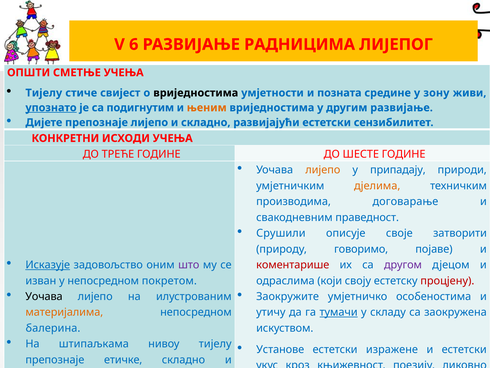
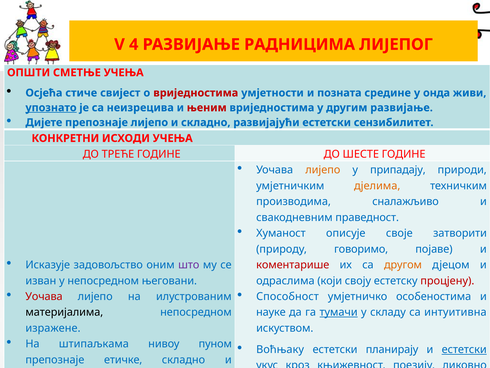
6: 6 -> 4
Тијелу at (44, 93): Тијелу -> Осјећа
вриједностима at (196, 93) colour: black -> red
зону: зону -> онда
подигнутим: подигнутим -> неизрецива
њеним colour: orange -> red
договарање: договарање -> сналажљиво
Срушили: Срушили -> Хуманост
Исказује underline: present -> none
другом colour: purple -> orange
покретом: покретом -> његовани
Уочава at (44, 296) colour: black -> red
Заокружите: Заокружите -> Способност
материјалима colour: orange -> black
утичу: утичу -> науке
заокружена: заокружена -> интуитивна
балерина: балерина -> изражене
нивоу тијелу: тијелу -> пуном
Установе: Установе -> Воћњаку
изражене: изражене -> планирају
естетски at (464, 349) underline: none -> present
